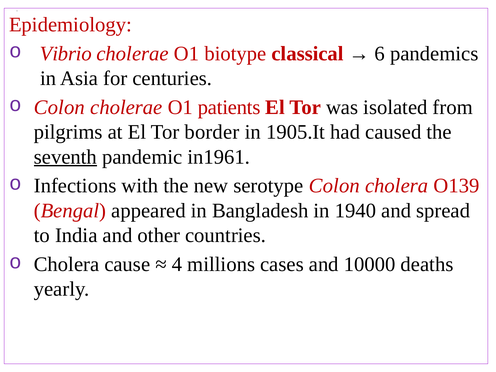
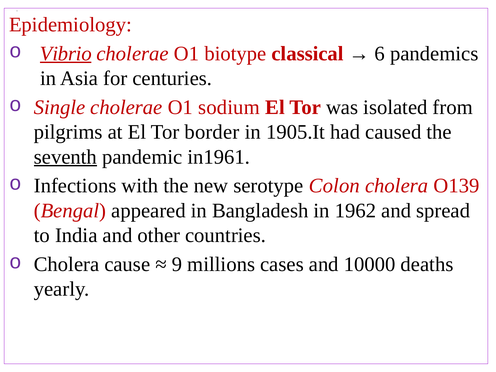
Vibrio underline: none -> present
Colon at (59, 107): Colon -> Single
patients: patients -> sodium
1940: 1940 -> 1962
4: 4 -> 9
